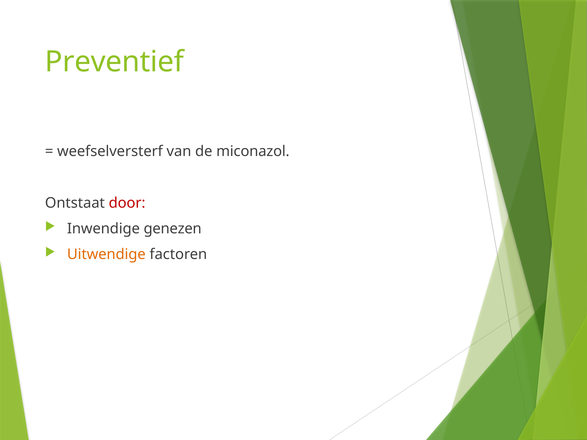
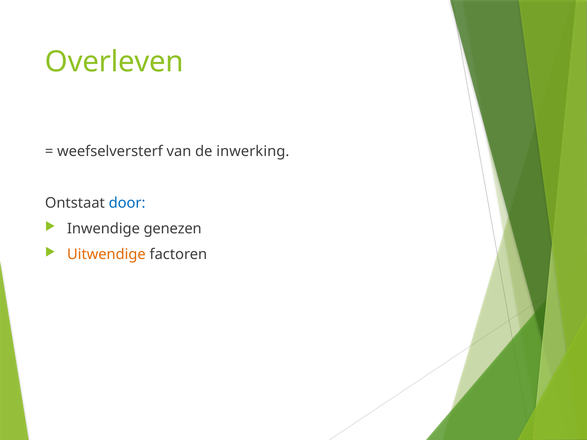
Preventief: Preventief -> Overleven
miconazol: miconazol -> inwerking
door colour: red -> blue
